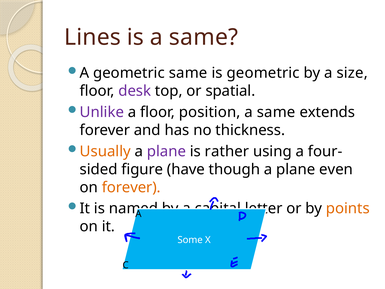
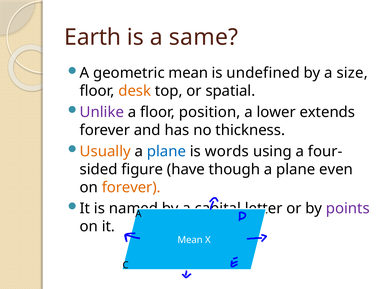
Lines: Lines -> Earth
geometric same: same -> mean
is geometric: geometric -> undefined
desk colour: purple -> orange
same at (276, 112): same -> lower
plane at (166, 151) colour: purple -> blue
rather: rather -> words
points colour: orange -> purple
Some at (190, 240): Some -> Mean
